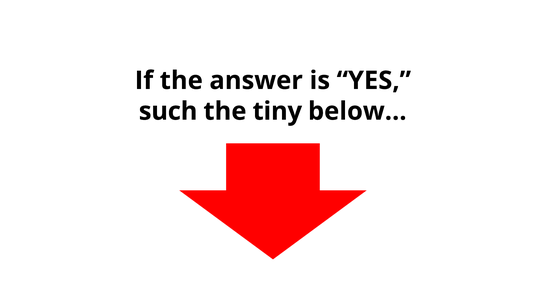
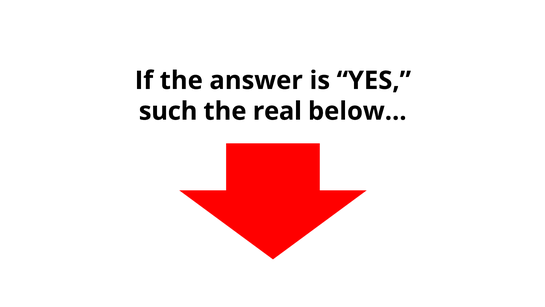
tiny: tiny -> real
